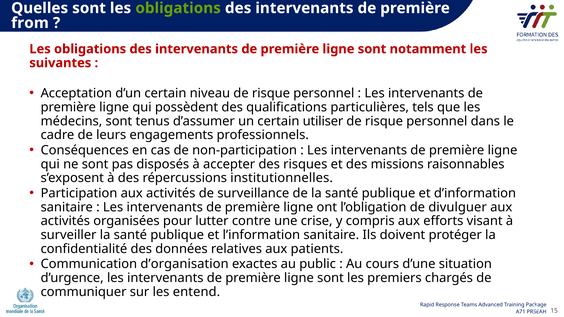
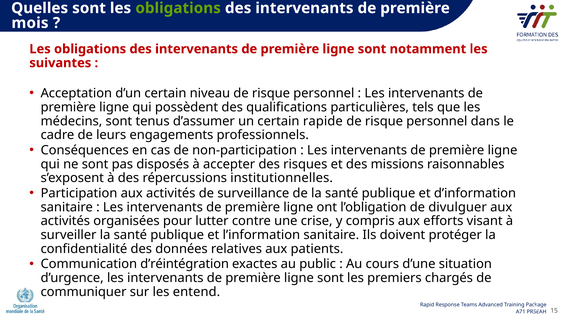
from: from -> mois
utiliser: utiliser -> rapide
d’organisation: d’organisation -> d’réintégration
